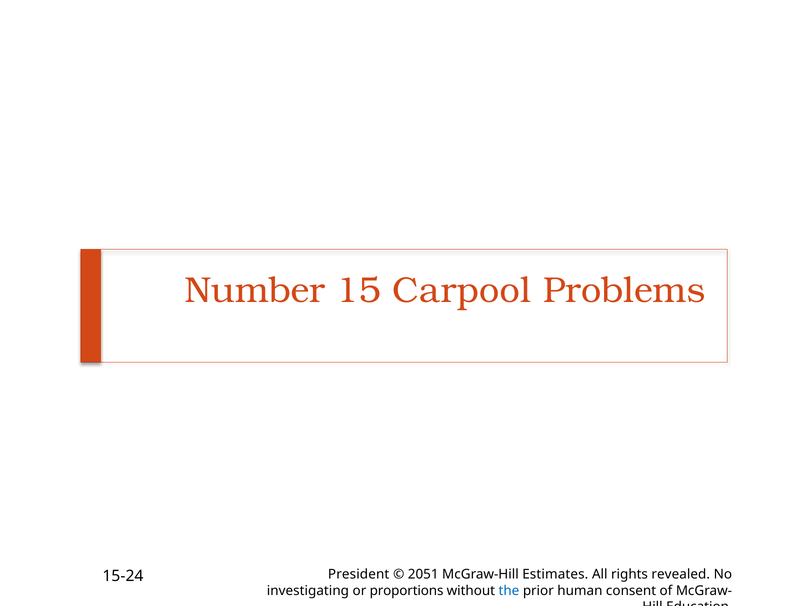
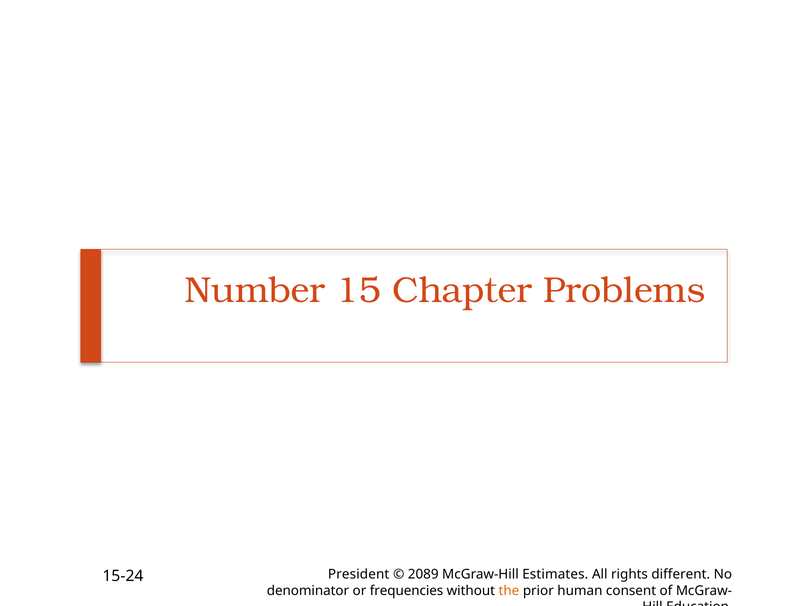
Carpool: Carpool -> Chapter
2051: 2051 -> 2089
revealed: revealed -> different
investigating: investigating -> denominator
proportions: proportions -> frequencies
the colour: blue -> orange
